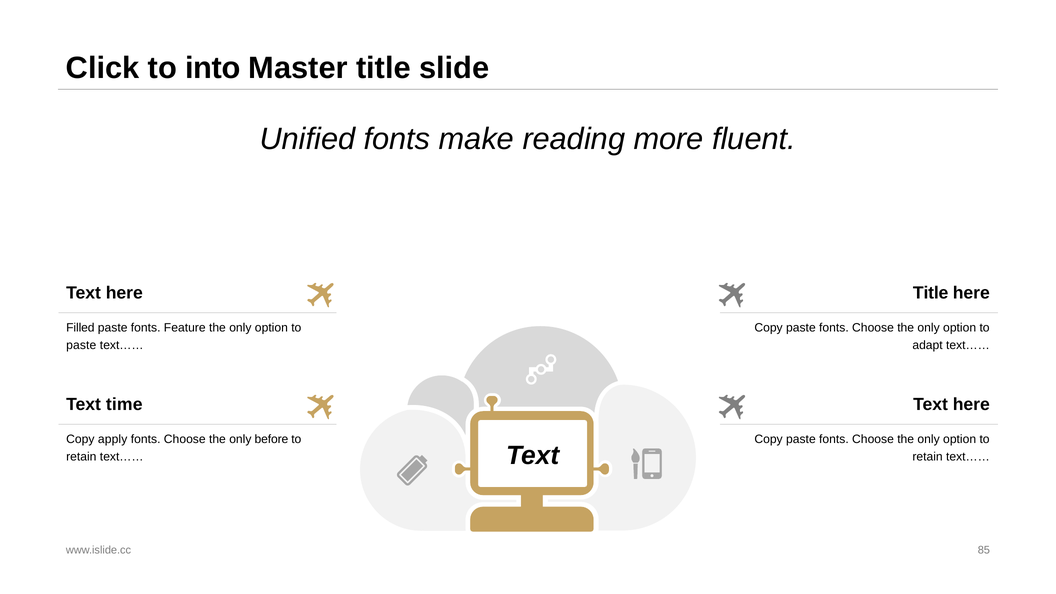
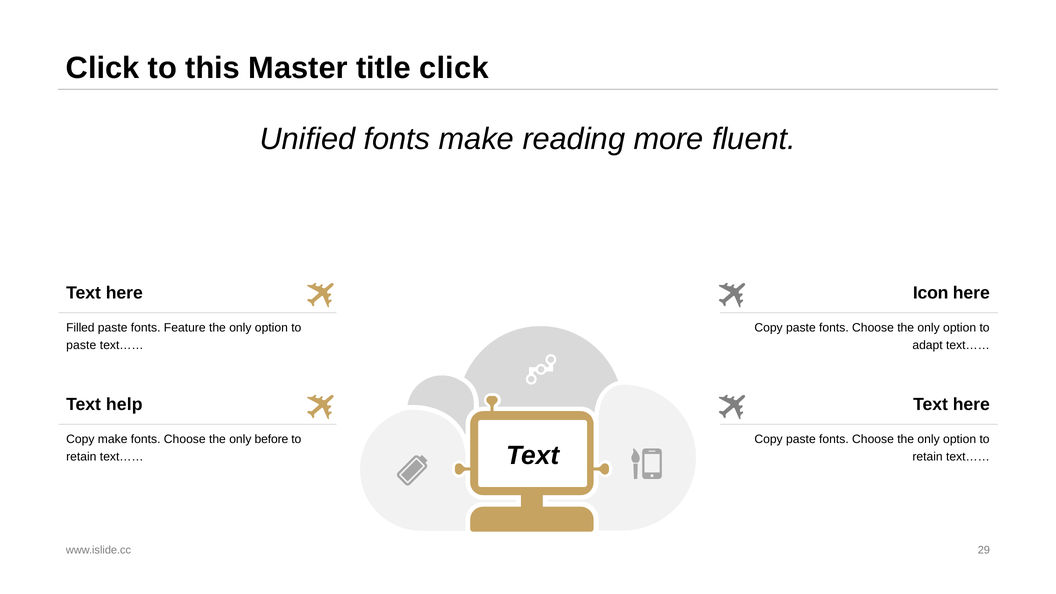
into: into -> this
title slide: slide -> click
Title at (931, 293): Title -> Icon
time: time -> help
Copy apply: apply -> make
85: 85 -> 29
